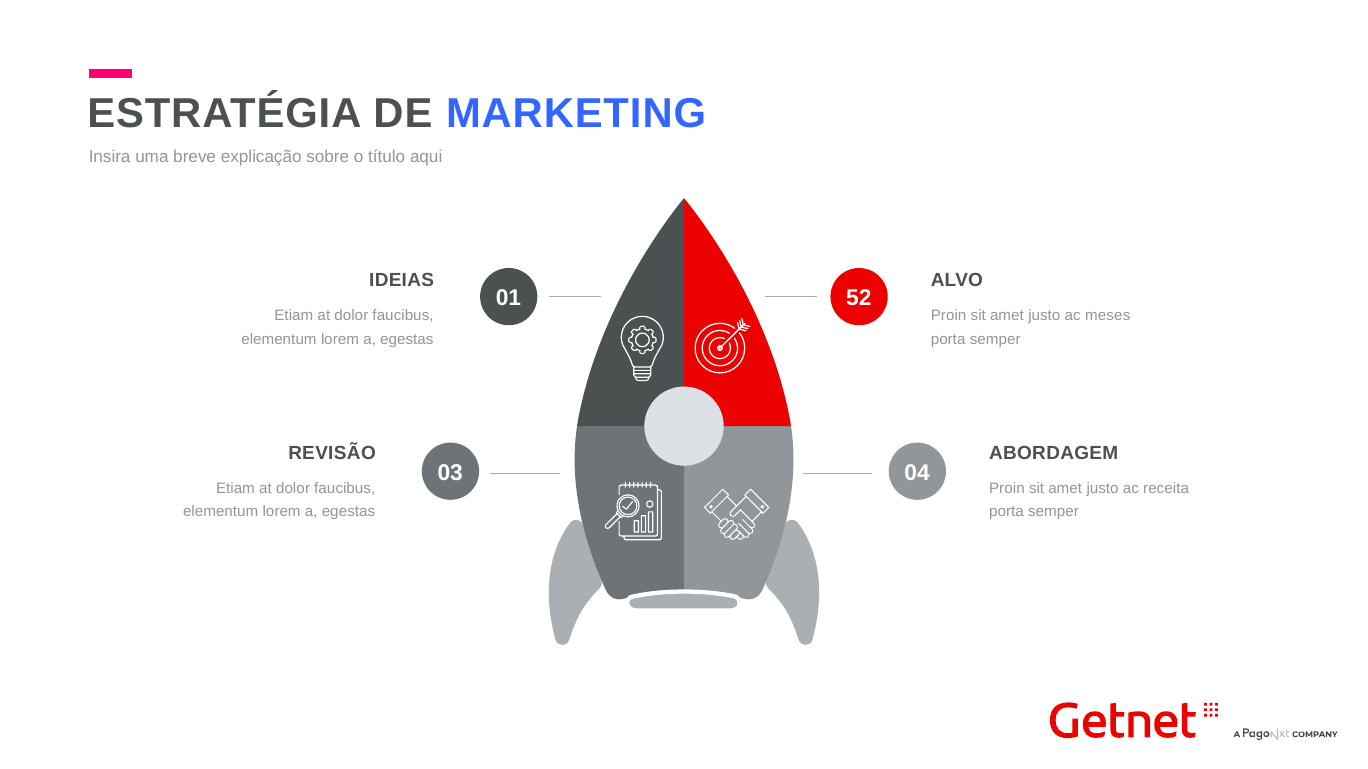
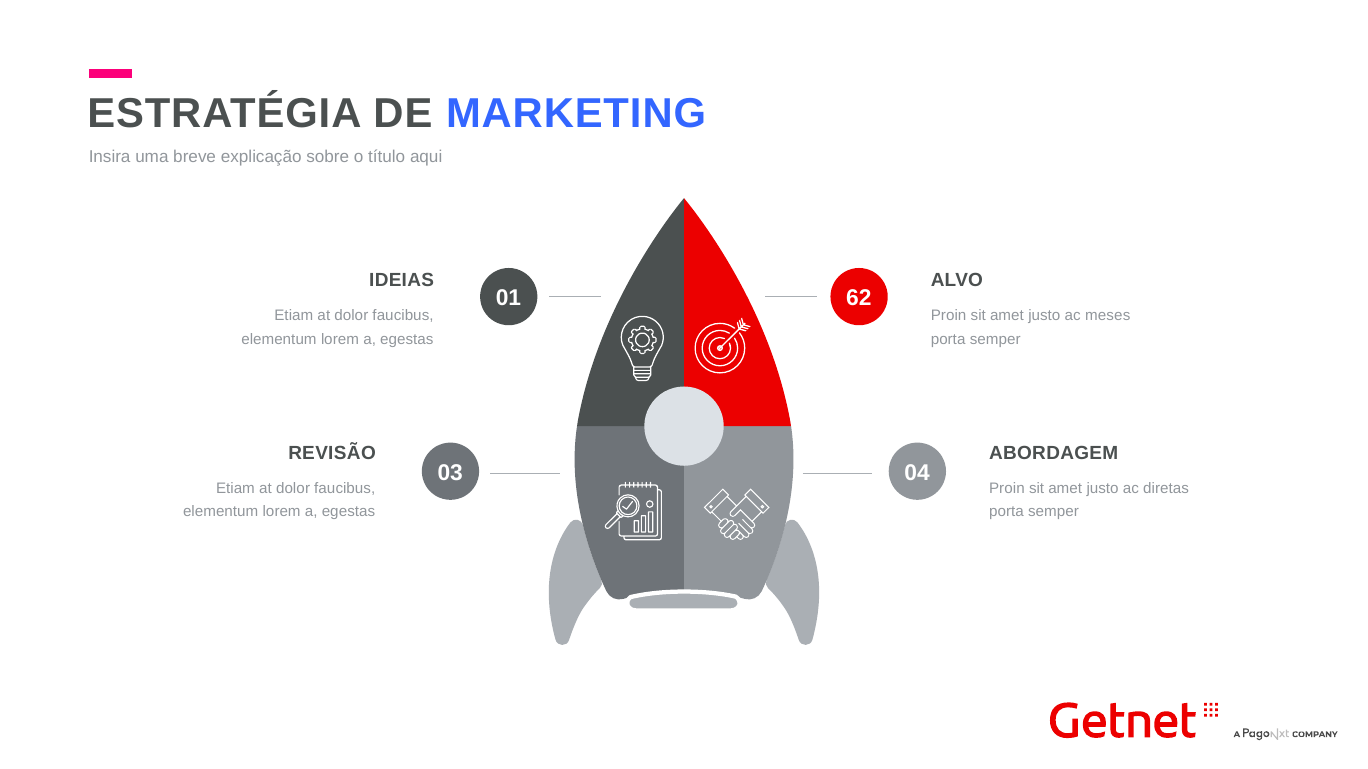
52: 52 -> 62
receita: receita -> diretas
